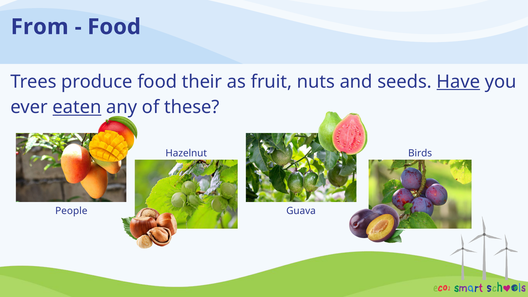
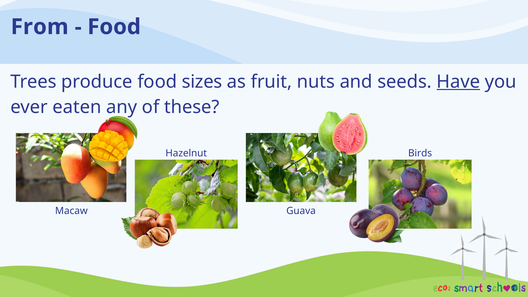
their: their -> sizes
eaten underline: present -> none
People: People -> Macaw
